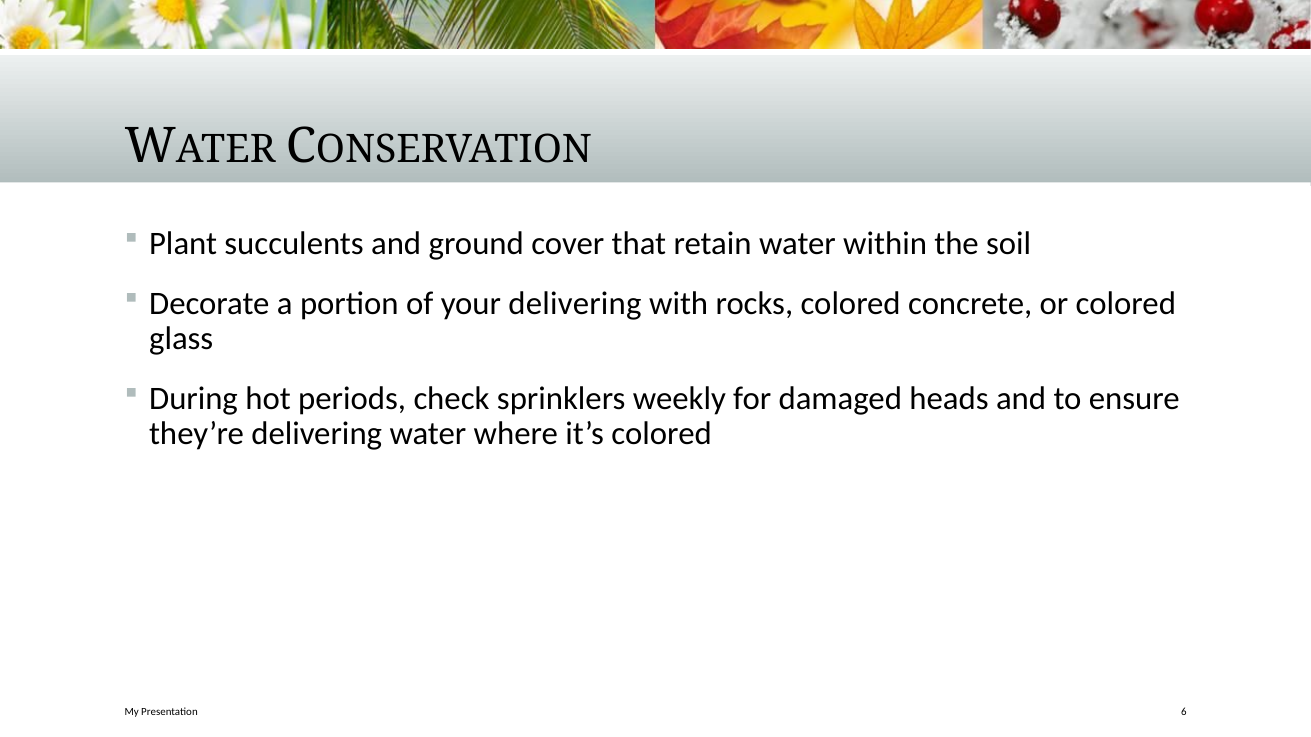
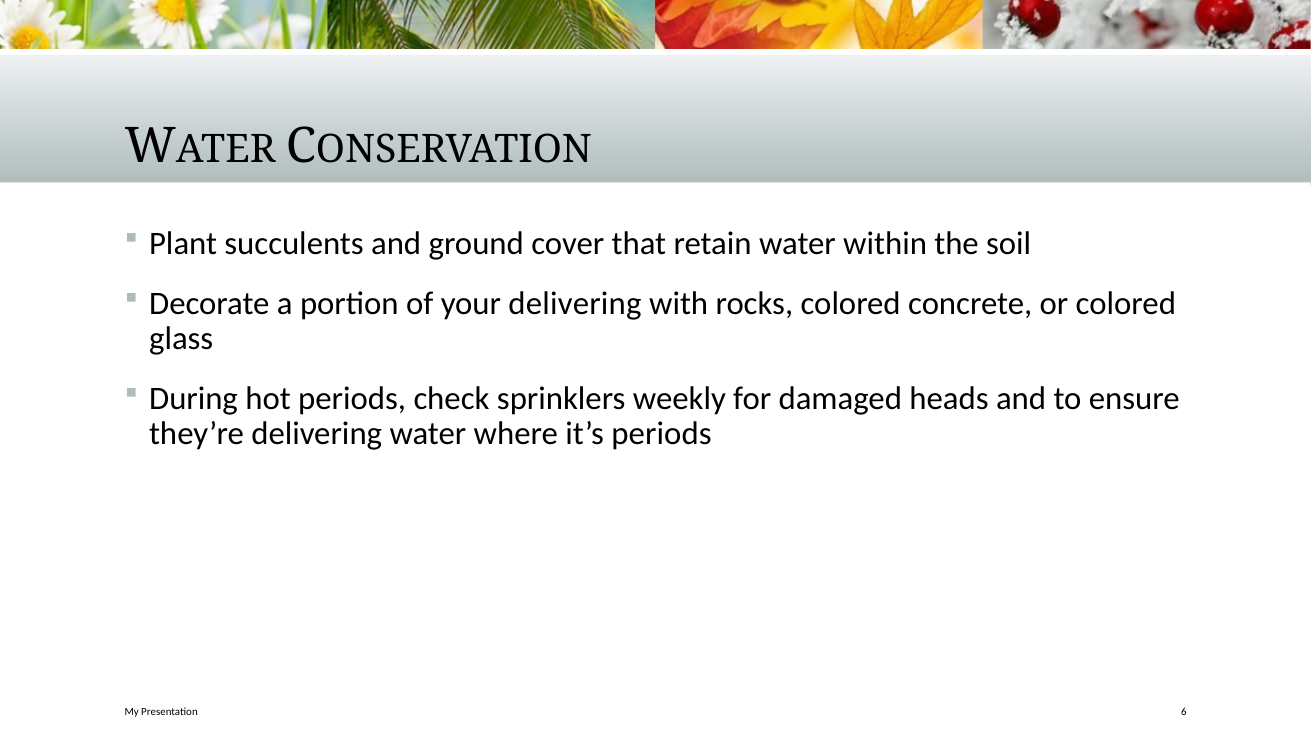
it’s colored: colored -> periods
